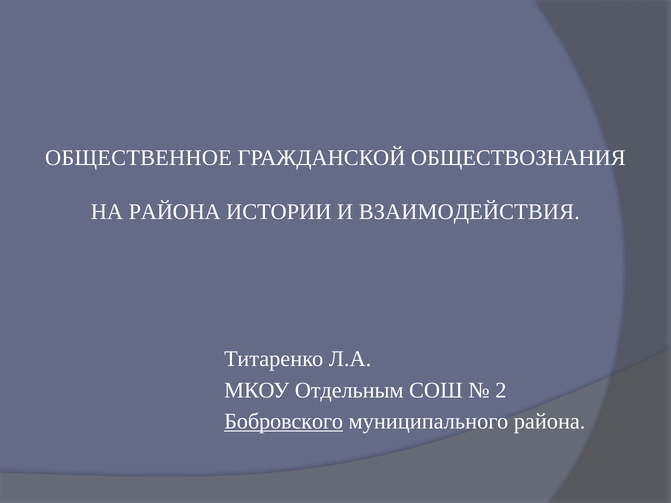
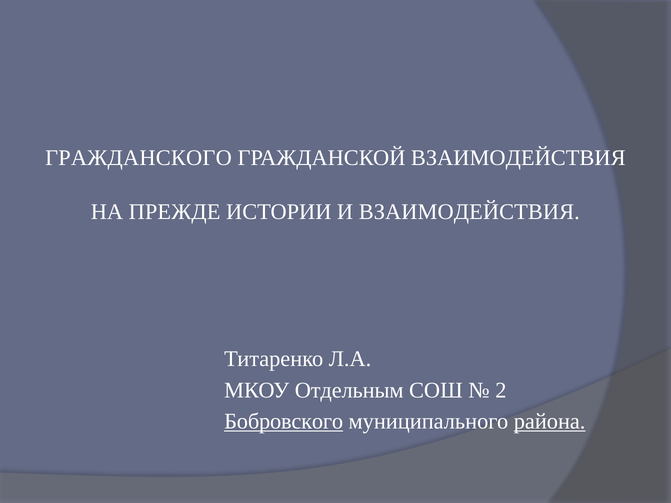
ОБЩЕСТВЕННОЕ: ОБЩЕСТВЕННОЕ -> ГРАЖДАНСКОГО
ГРАЖДАНСКОЙ ОБЩЕСТВОЗНАНИЯ: ОБЩЕСТВОЗНАНИЯ -> ВЗАИМОДЕЙСТВИЯ
НА РАЙОНА: РАЙОНА -> ПРЕЖДЕ
района at (550, 422) underline: none -> present
